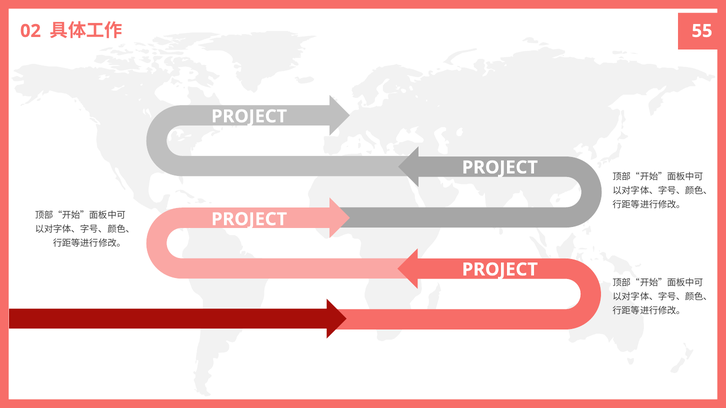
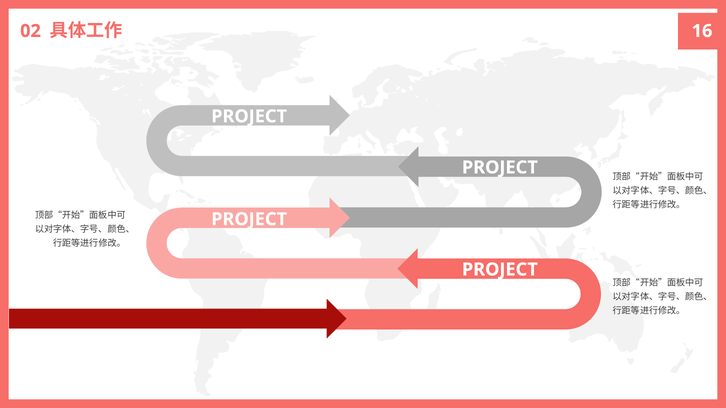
55: 55 -> 16
